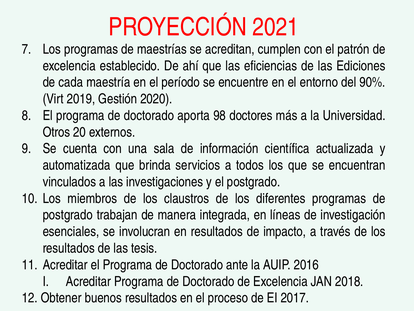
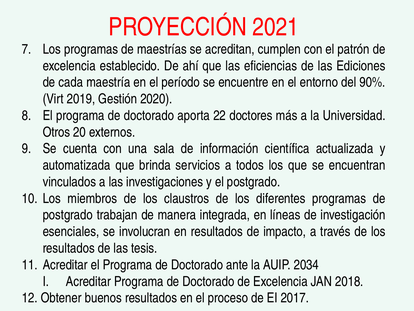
98: 98 -> 22
2016: 2016 -> 2034
